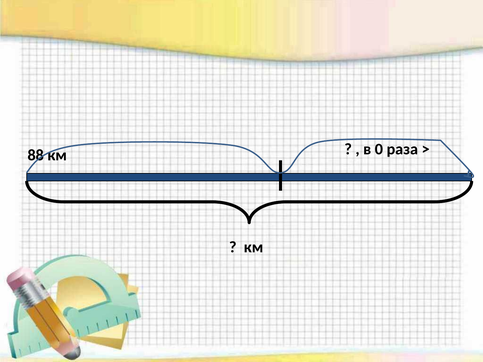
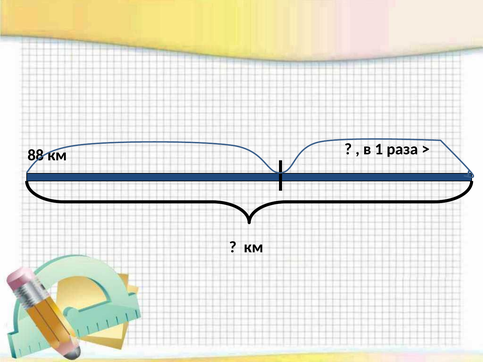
0: 0 -> 1
